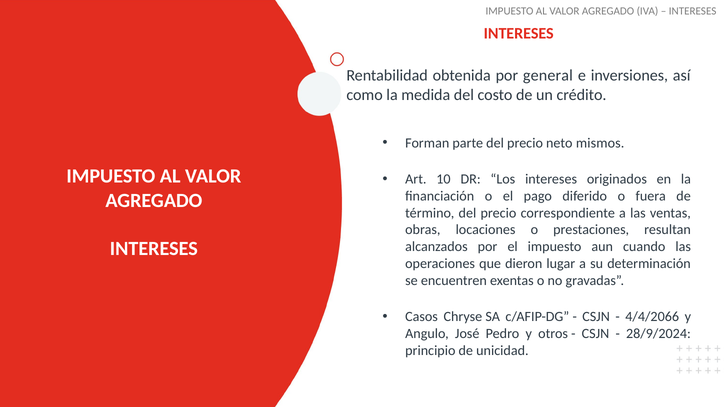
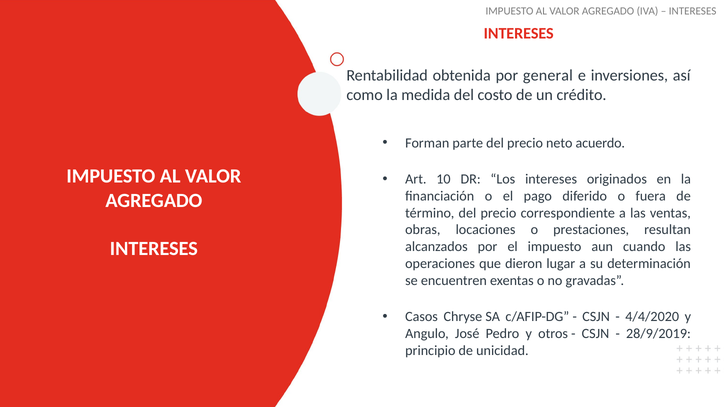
mismos: mismos -> acuerdo
4/4/2066: 4/4/2066 -> 4/4/2020
28/9/2024: 28/9/2024 -> 28/9/2019
